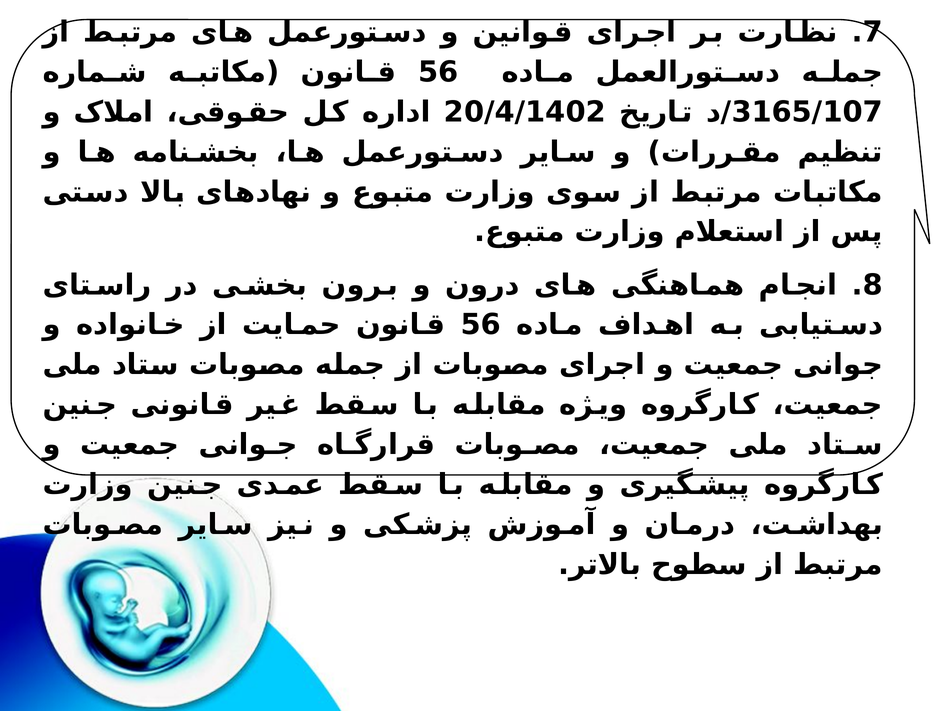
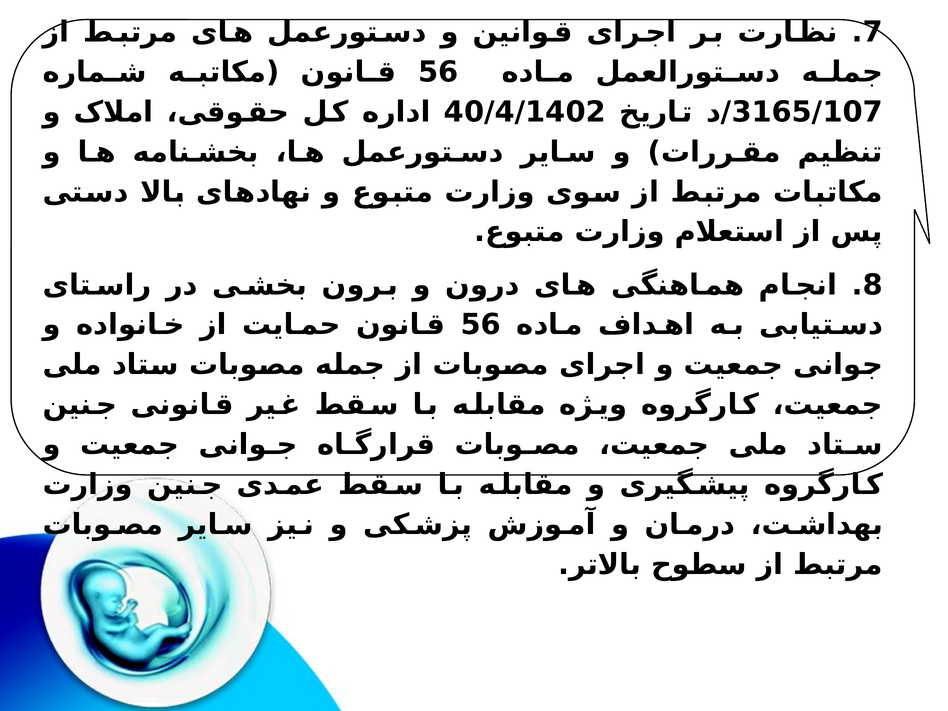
20/4/1402: 20/4/1402 -> 40/4/1402
